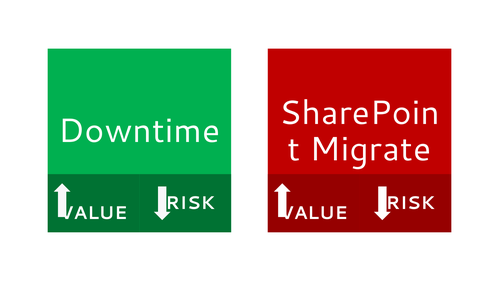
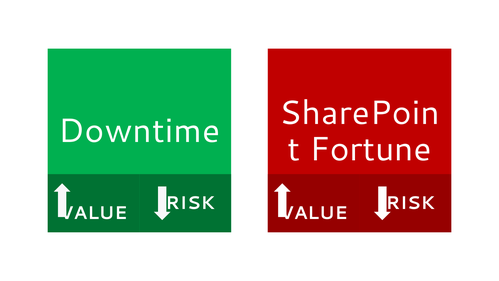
Migrate: Migrate -> Fortune
